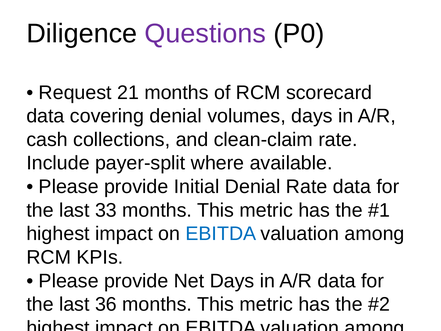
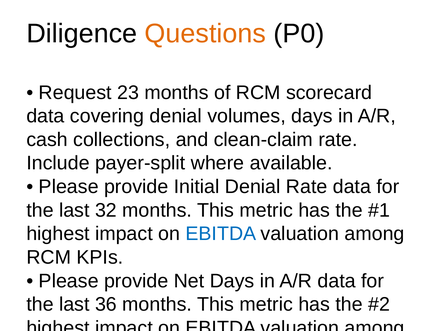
Questions colour: purple -> orange
21: 21 -> 23
33: 33 -> 32
